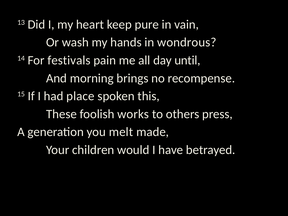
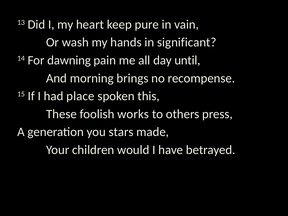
wondrous: wondrous -> significant
festivals: festivals -> dawning
melt: melt -> stars
